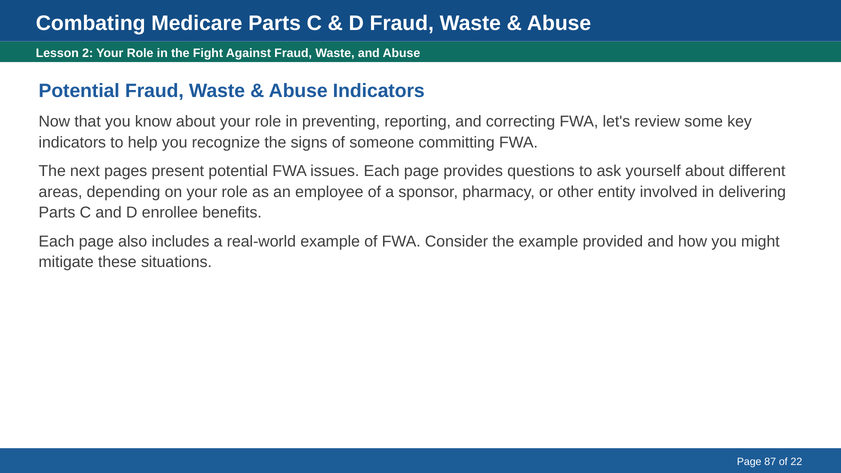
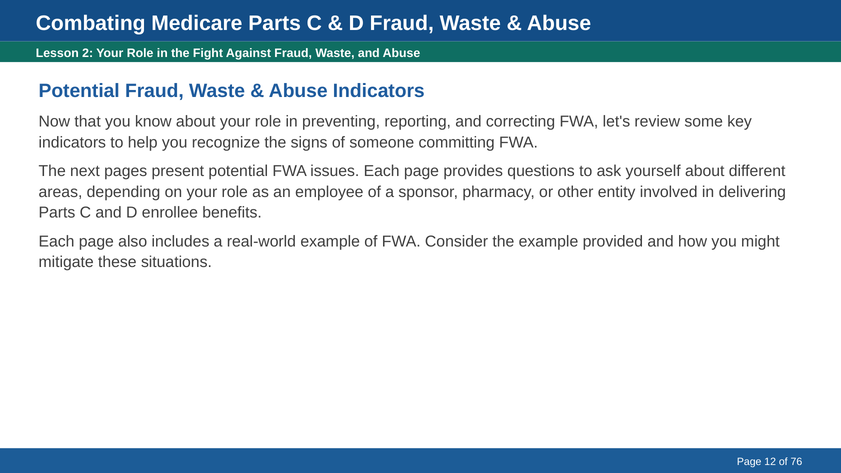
87: 87 -> 12
22: 22 -> 76
